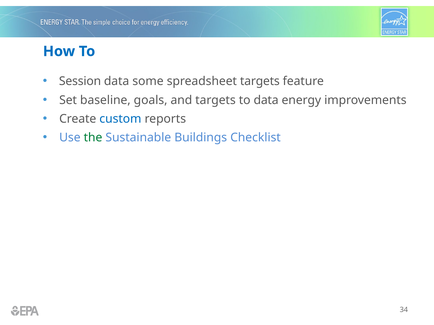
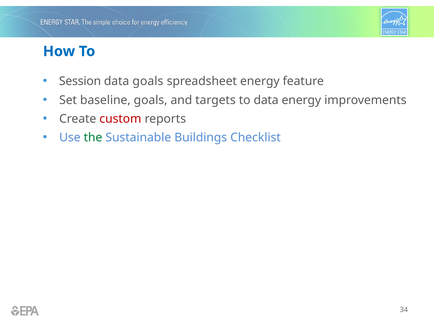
data some: some -> goals
spreadsheet targets: targets -> energy
custom colour: blue -> red
